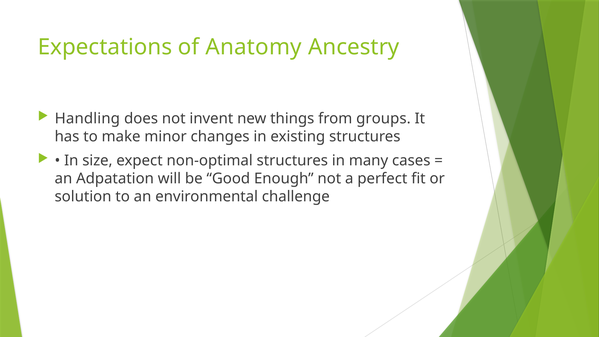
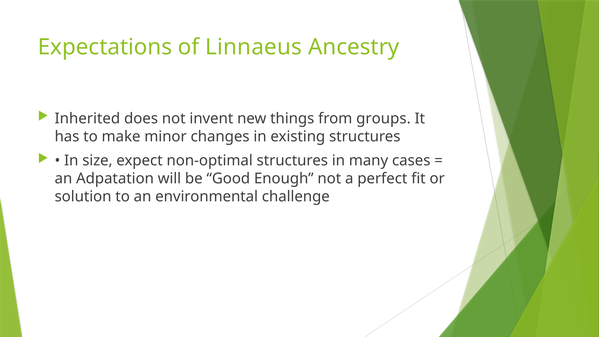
Anatomy: Anatomy -> Linnaeus
Handling: Handling -> Inherited
